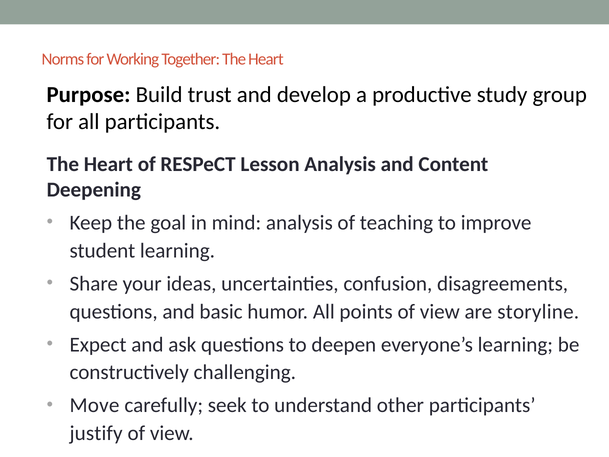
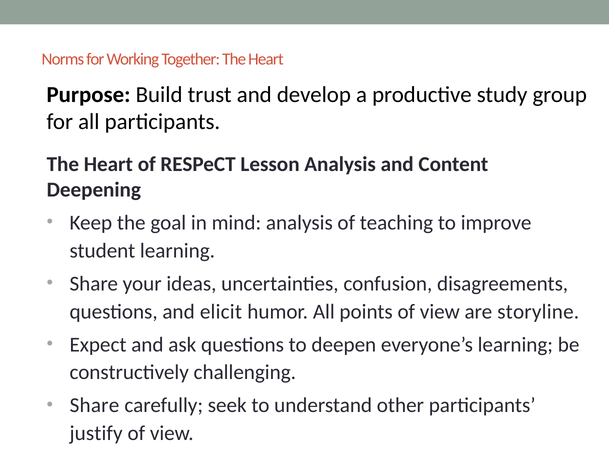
basic: basic -> elicit
Move at (94, 405): Move -> Share
